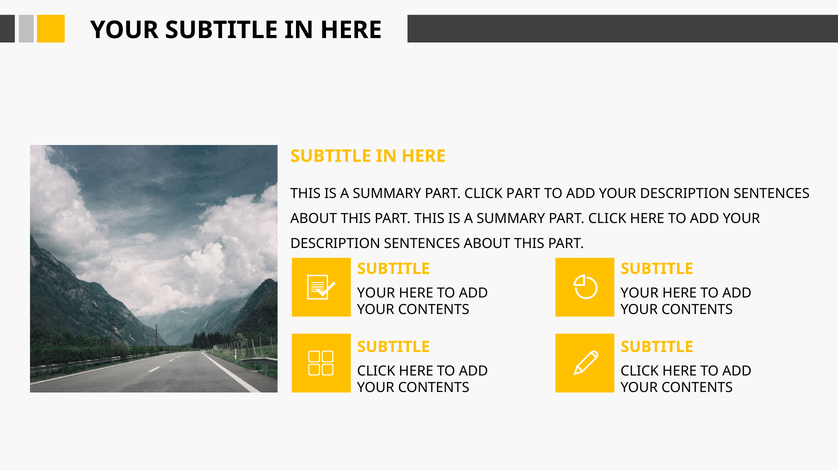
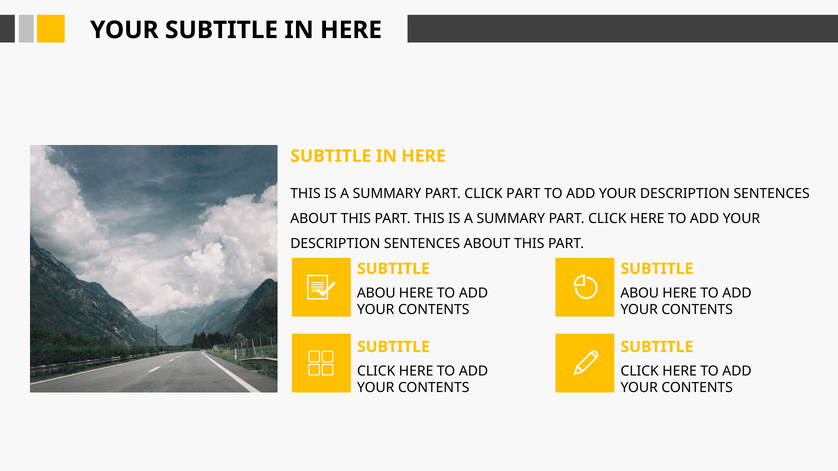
YOUR at (376, 293): YOUR -> ABOU
YOUR at (640, 293): YOUR -> ABOU
